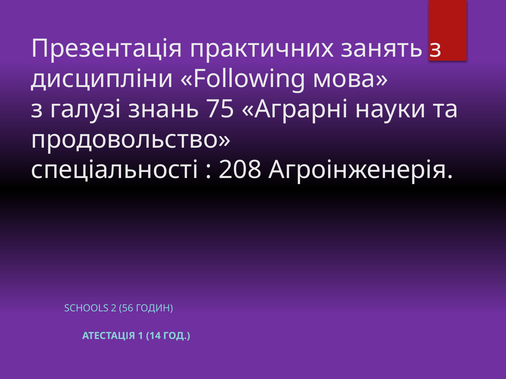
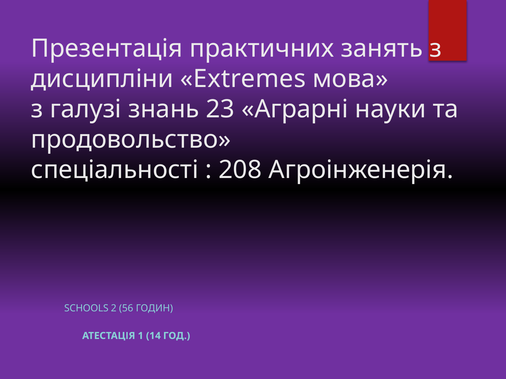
Following: Following -> Extremes
75: 75 -> 23
